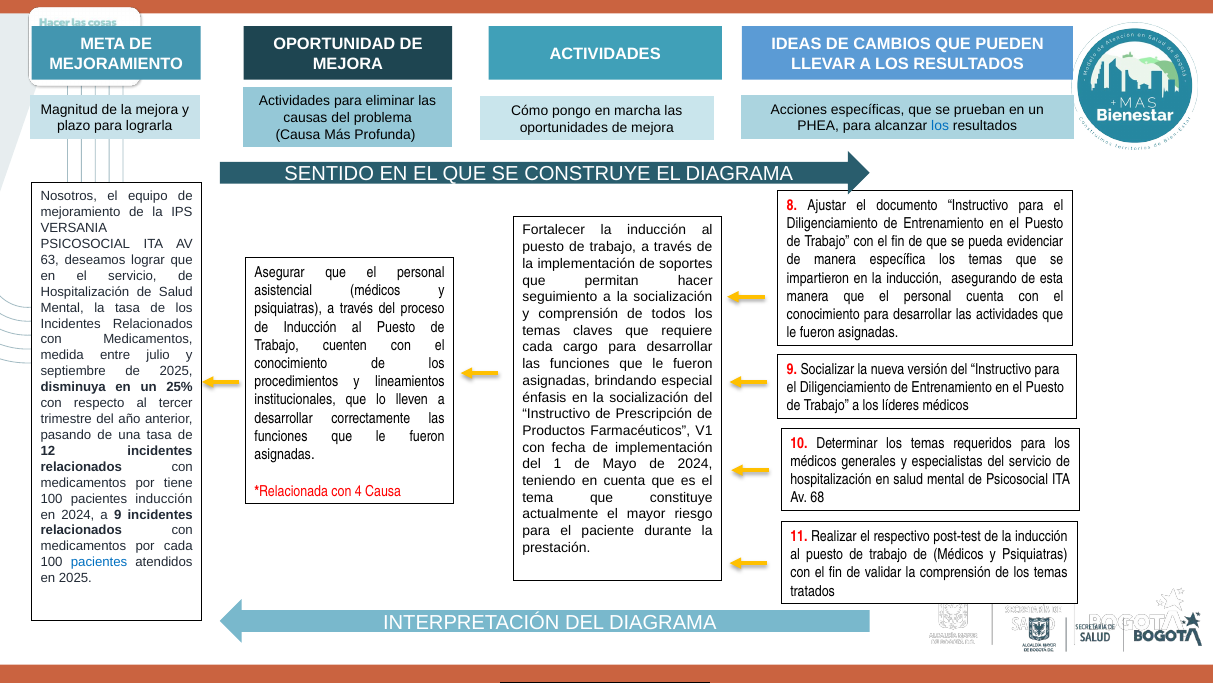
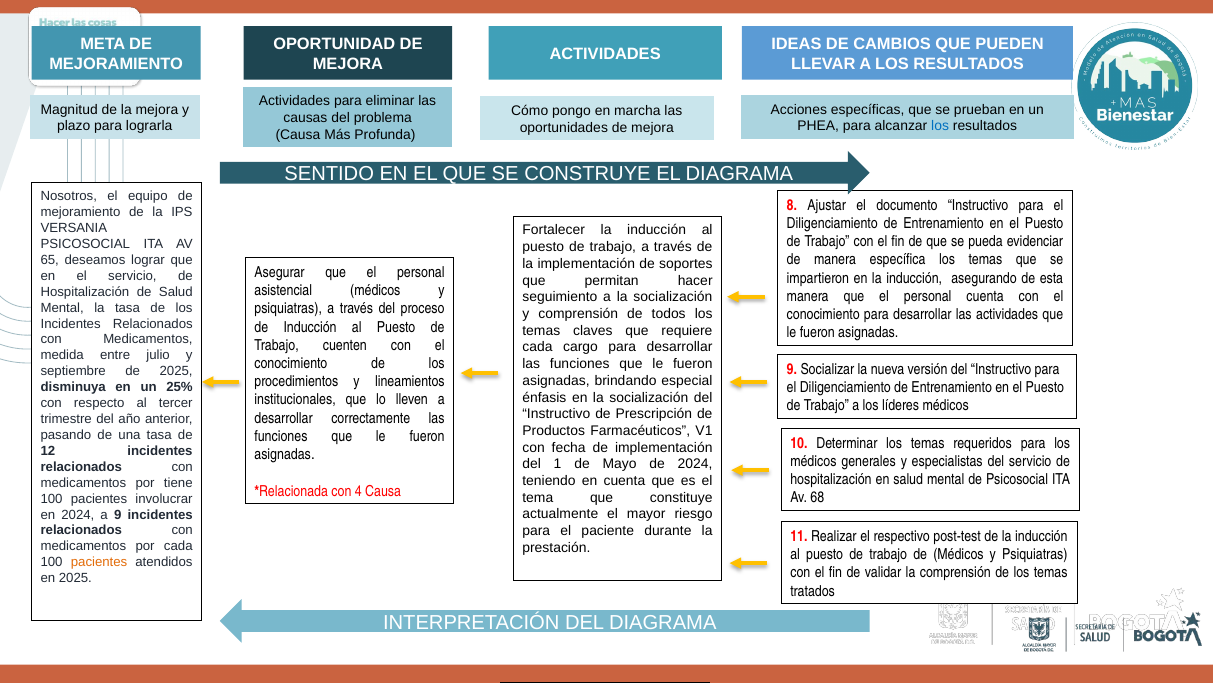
63: 63 -> 65
pacientes inducción: inducción -> involucrar
pacientes at (99, 562) colour: blue -> orange
